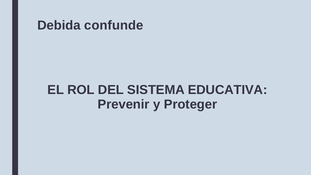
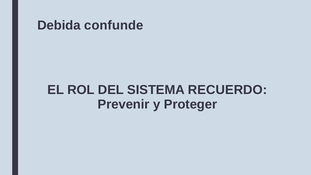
EDUCATIVA: EDUCATIVA -> RECUERDO
